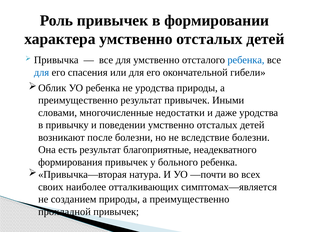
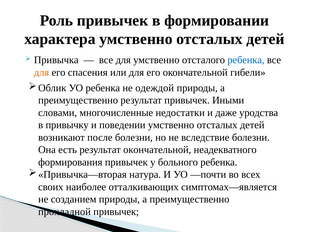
для at (42, 72) colour: blue -> orange
не уродства: уродства -> одеждой
результат благоприятные: благоприятные -> окончательной
